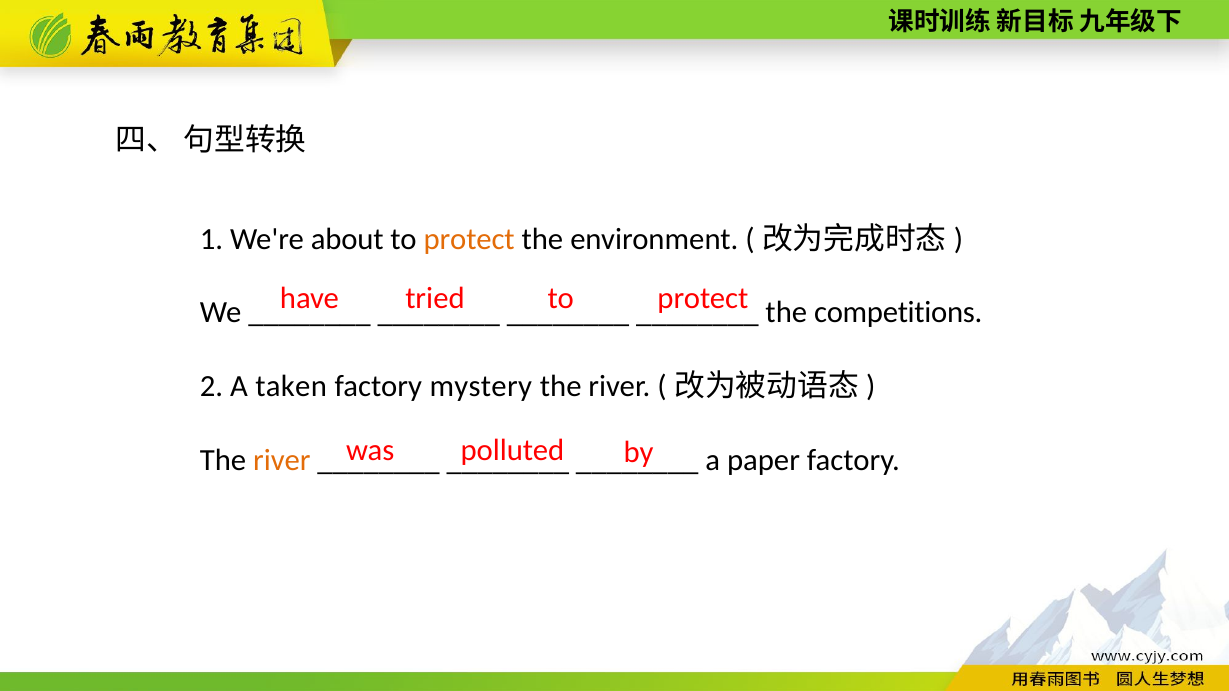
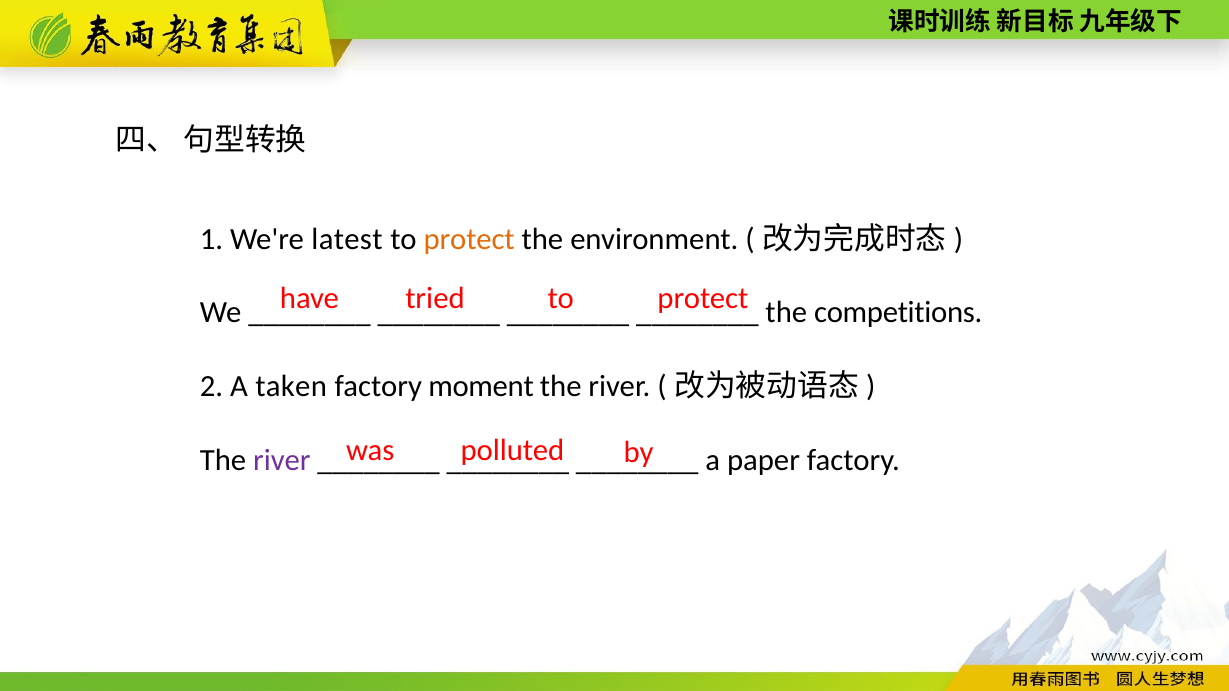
about: about -> latest
mystery: mystery -> moment
river at (282, 460) colour: orange -> purple
